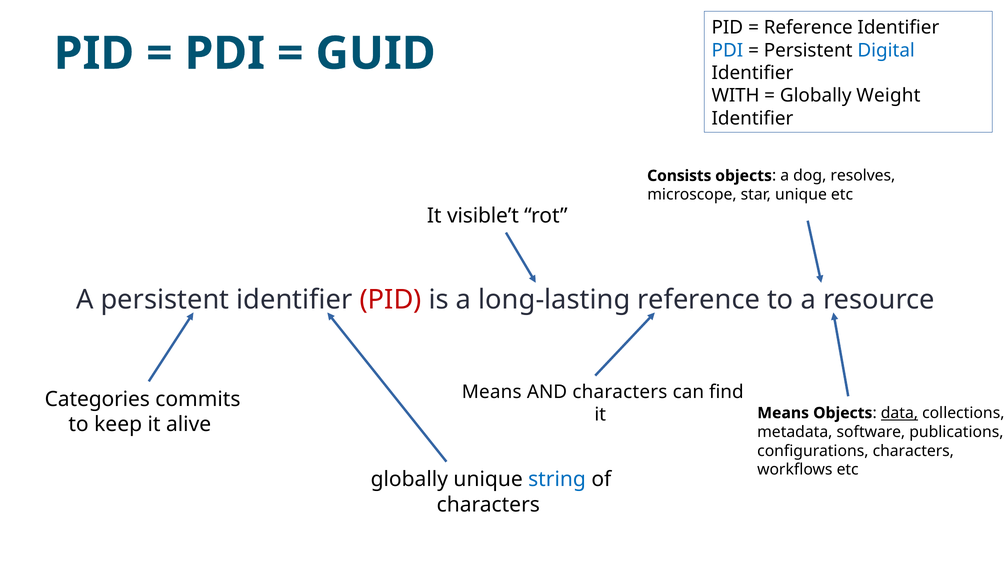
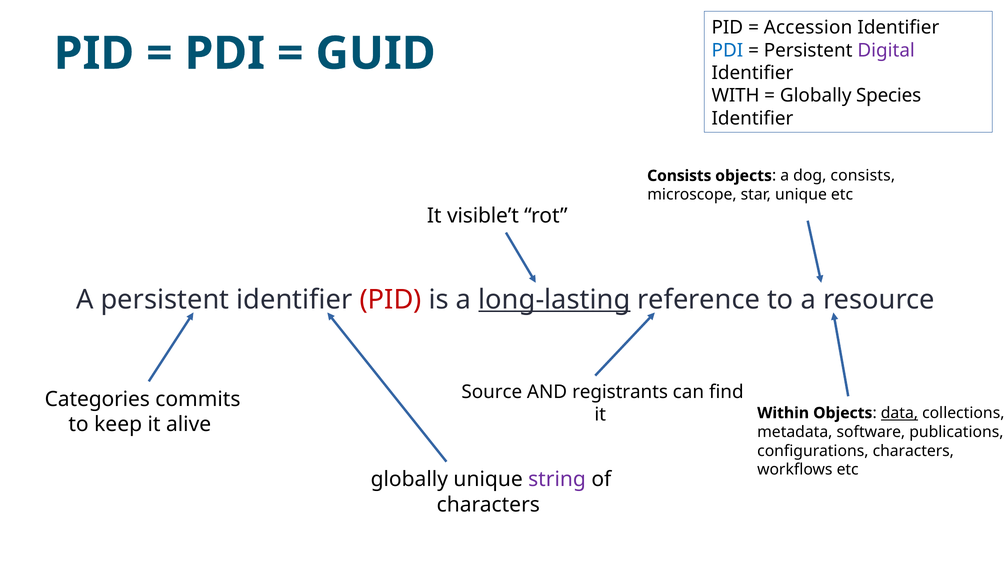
Reference at (808, 28): Reference -> Accession
Digital colour: blue -> purple
Weight: Weight -> Species
dog resolves: resolves -> consists
long-lasting underline: none -> present
Means at (492, 392): Means -> Source
AND characters: characters -> registrants
Means at (783, 413): Means -> Within
string colour: blue -> purple
